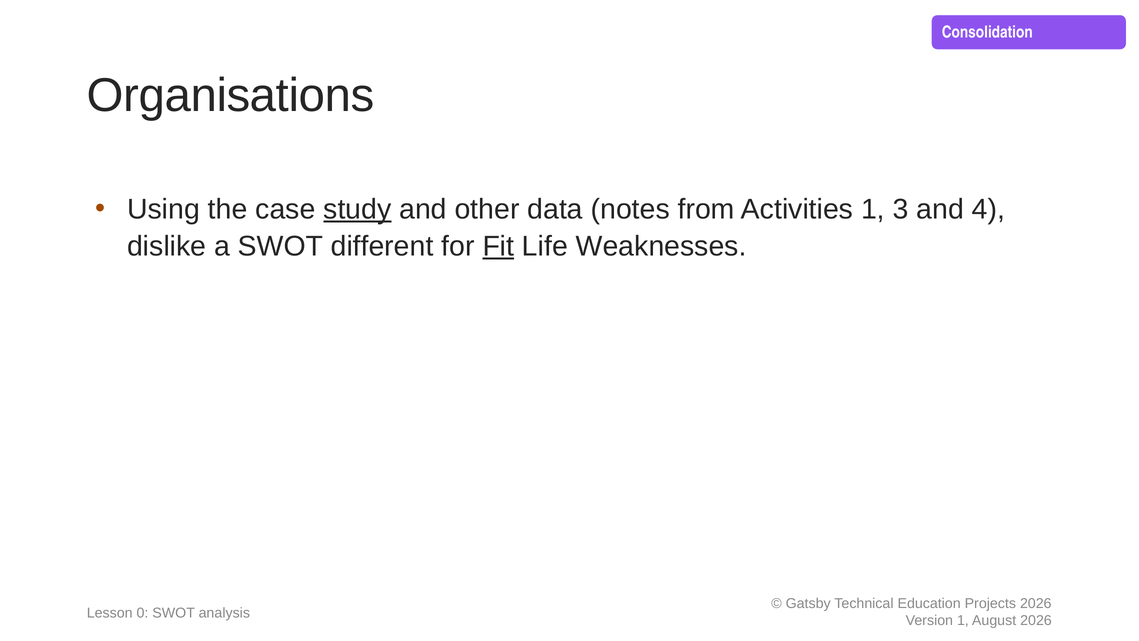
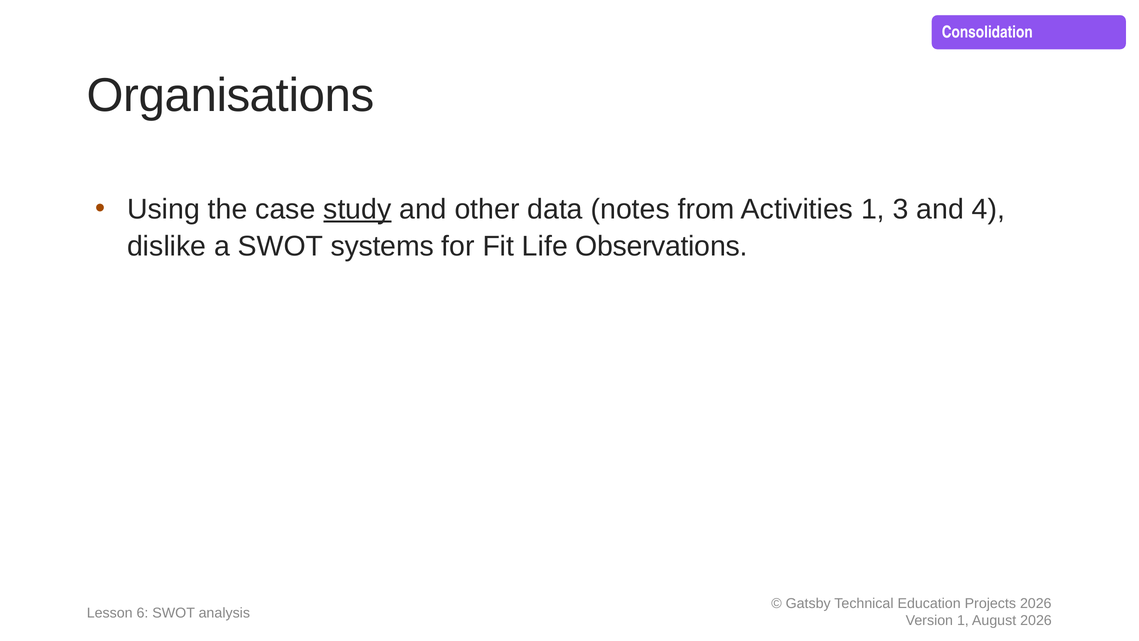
different: different -> systems
Fit underline: present -> none
Weaknesses: Weaknesses -> Observations
0: 0 -> 6
